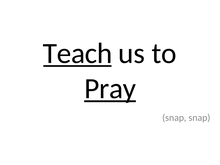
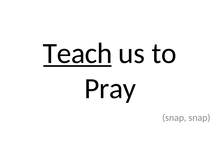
Pray underline: present -> none
